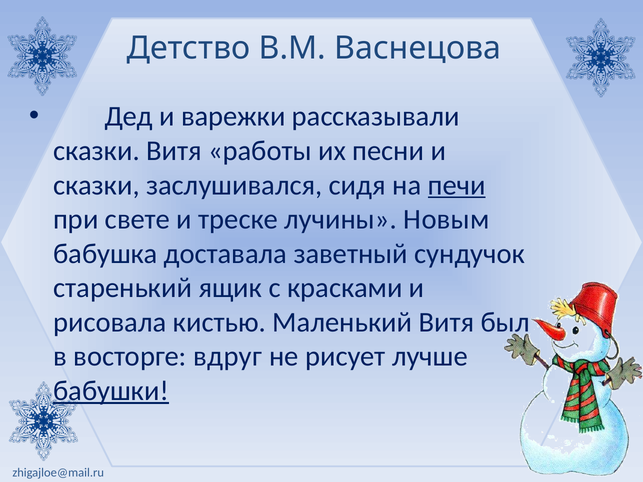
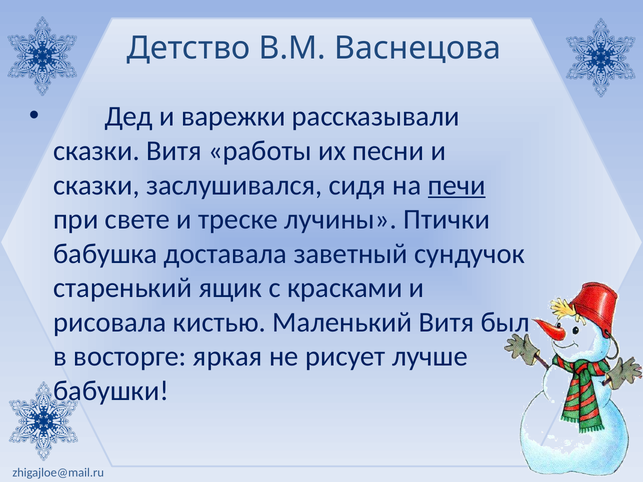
Новым: Новым -> Птички
вдруг: вдруг -> яркая
бабушки underline: present -> none
